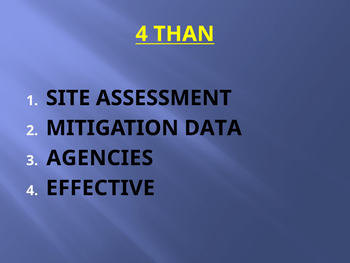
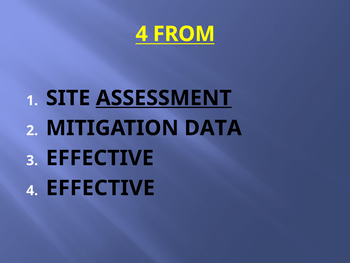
THAN: THAN -> FROM
ASSESSMENT underline: none -> present
AGENCIES at (100, 158): AGENCIES -> EFFECTIVE
